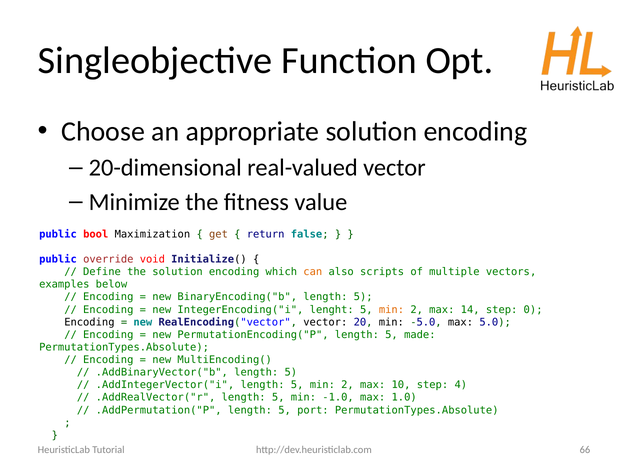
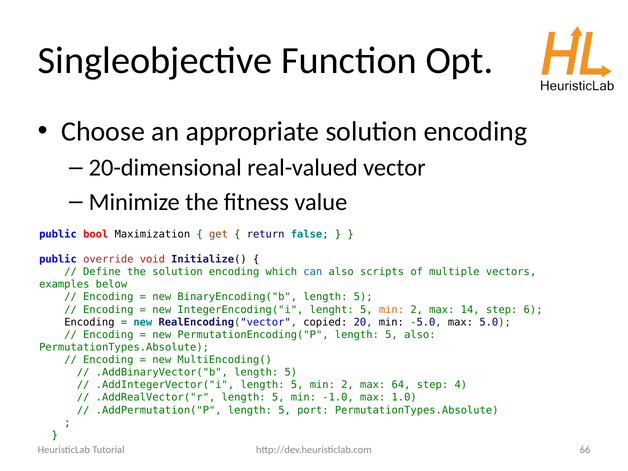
can colour: orange -> blue
0: 0 -> 6
RealEncoding("vector vector: vector -> copied
5 made: made -> also
10: 10 -> 64
